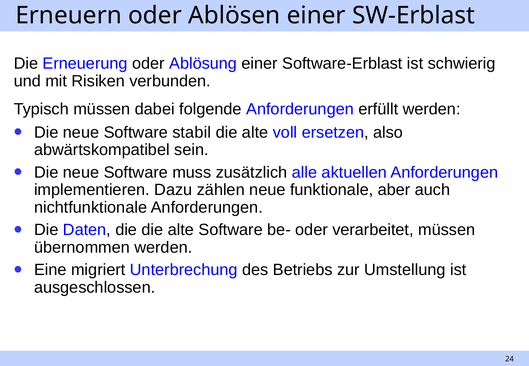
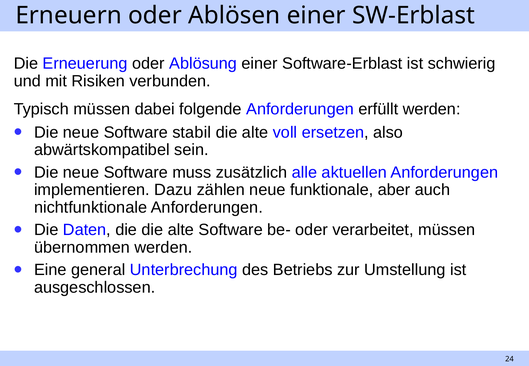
migriert: migriert -> general
